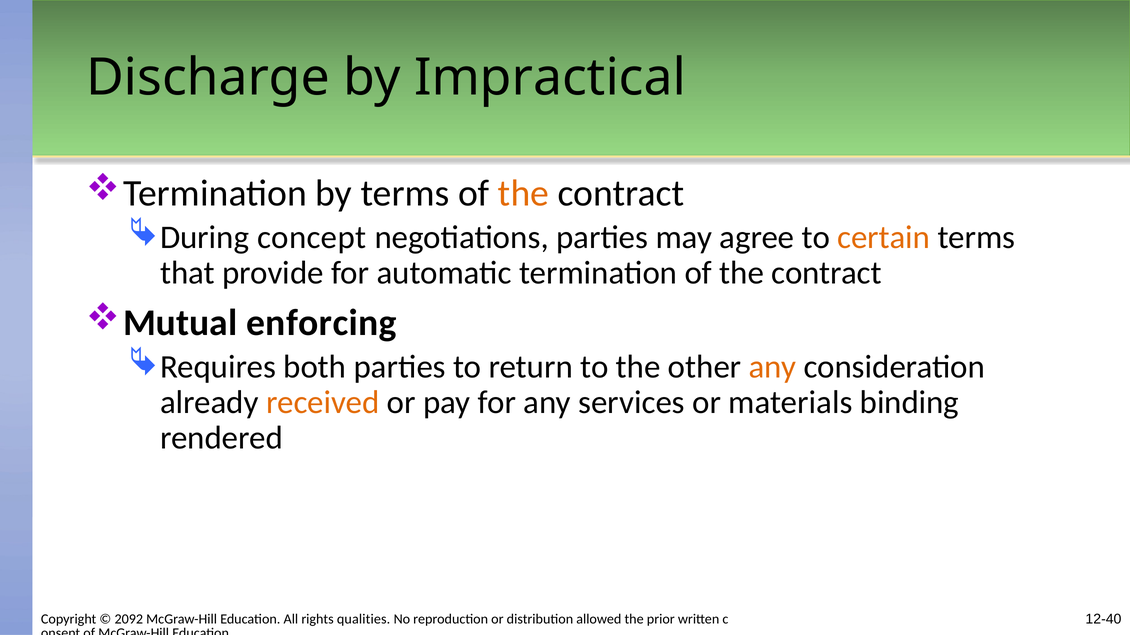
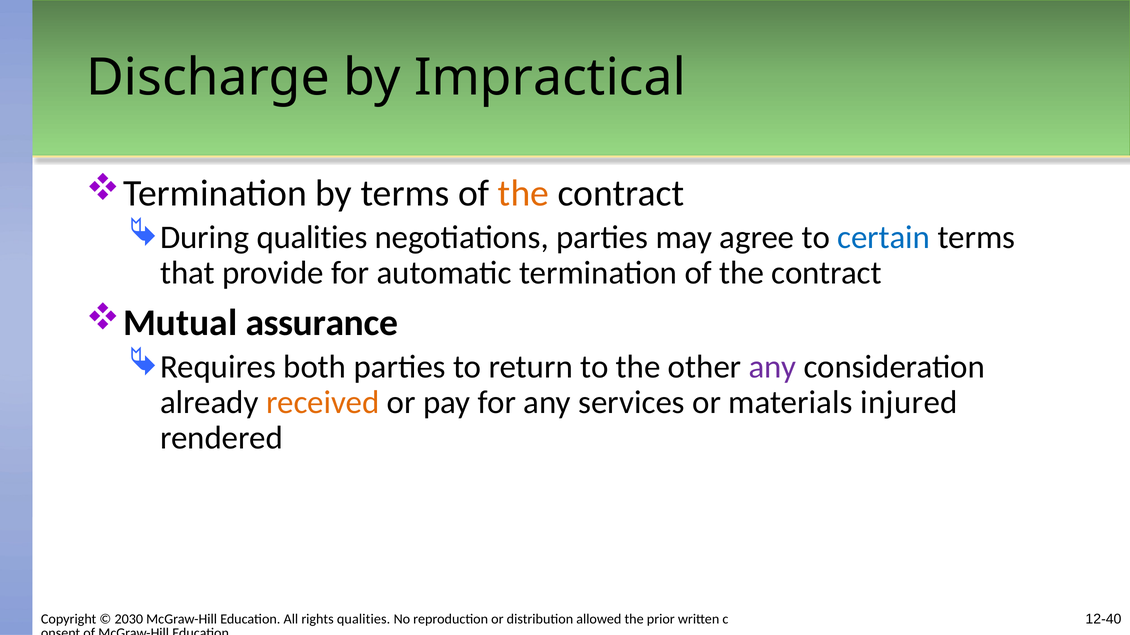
During concept: concept -> qualities
certain colour: orange -> blue
enforcing: enforcing -> assurance
any at (773, 367) colour: orange -> purple
binding: binding -> injured
2092: 2092 -> 2030
